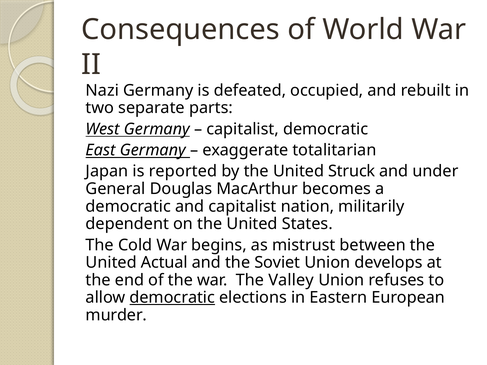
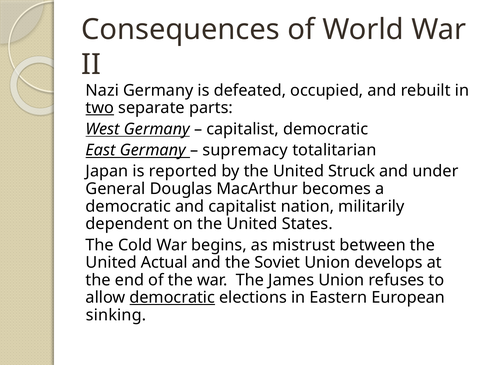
two underline: none -> present
exaggerate: exaggerate -> supremacy
Valley: Valley -> James
murder: murder -> sinking
